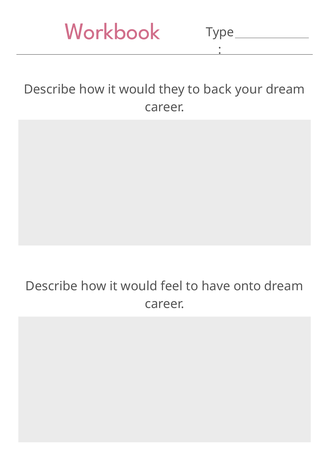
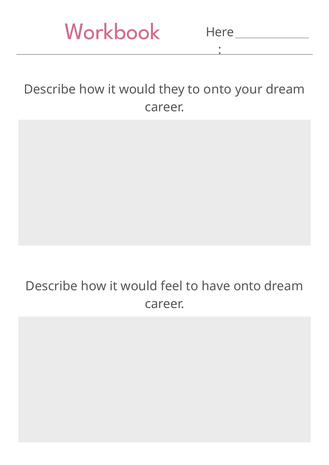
Type: Type -> Here
to back: back -> onto
